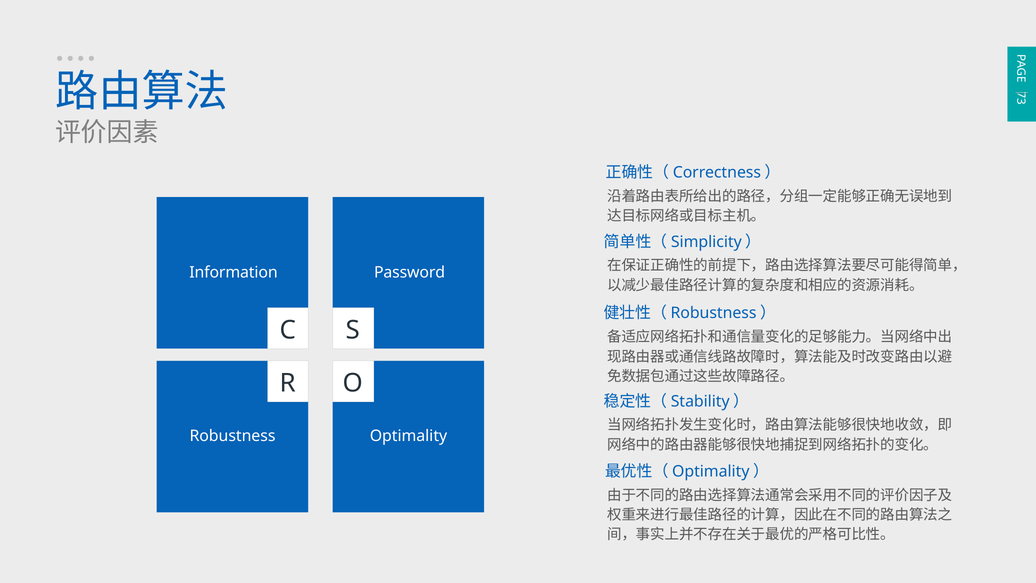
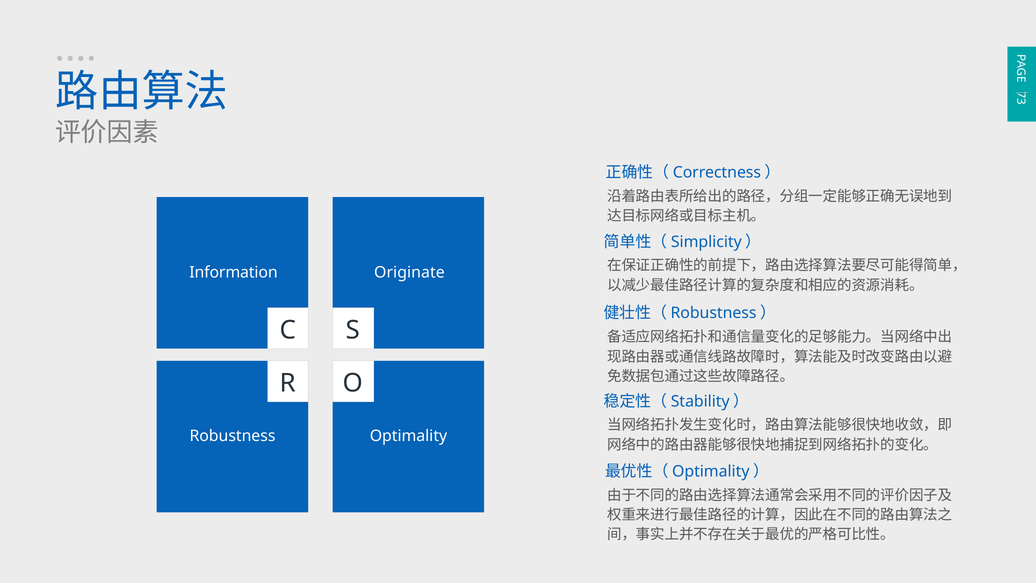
Password: Password -> Originate
